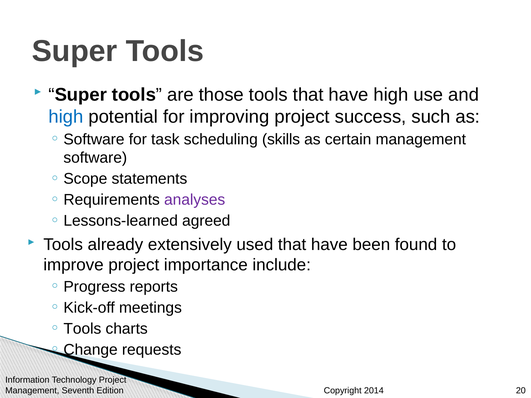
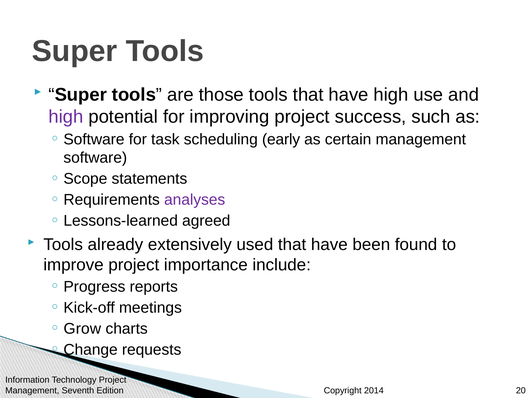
high at (66, 117) colour: blue -> purple
skills: skills -> early
Tools at (82, 329): Tools -> Grow
